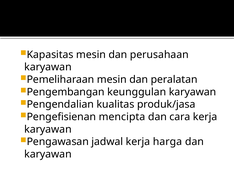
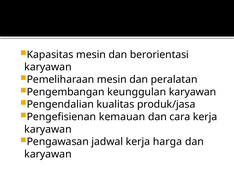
perusahaan: perusahaan -> berorientasi
mencipta: mencipta -> kemauan
